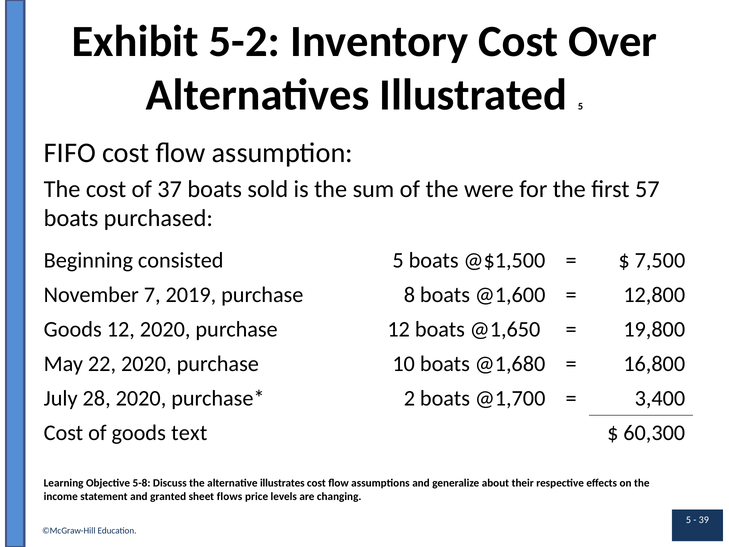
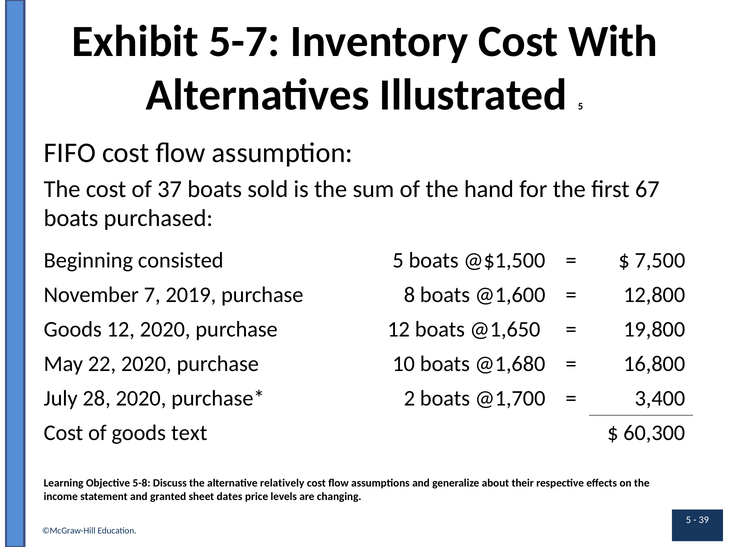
5-2: 5-2 -> 5-7
Over: Over -> With
were: were -> hand
57: 57 -> 67
illustrates: illustrates -> relatively
flows: flows -> dates
